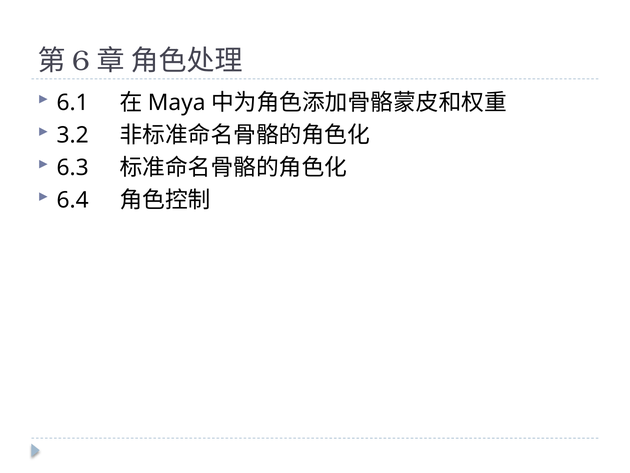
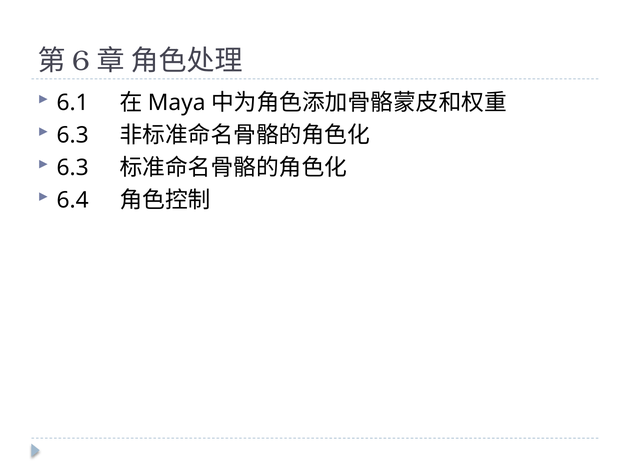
3.2 at (73, 135): 3.2 -> 6.3
